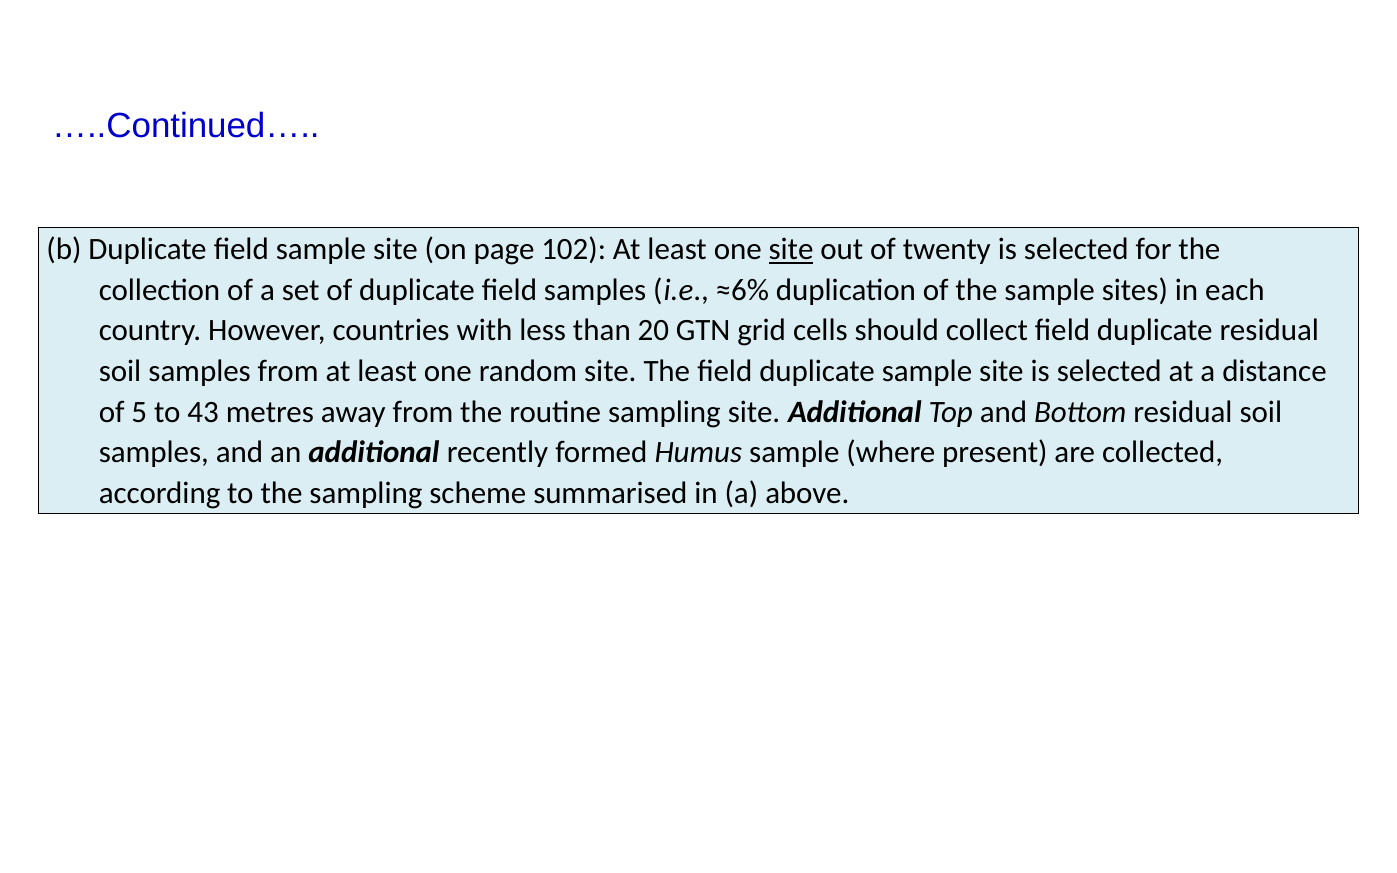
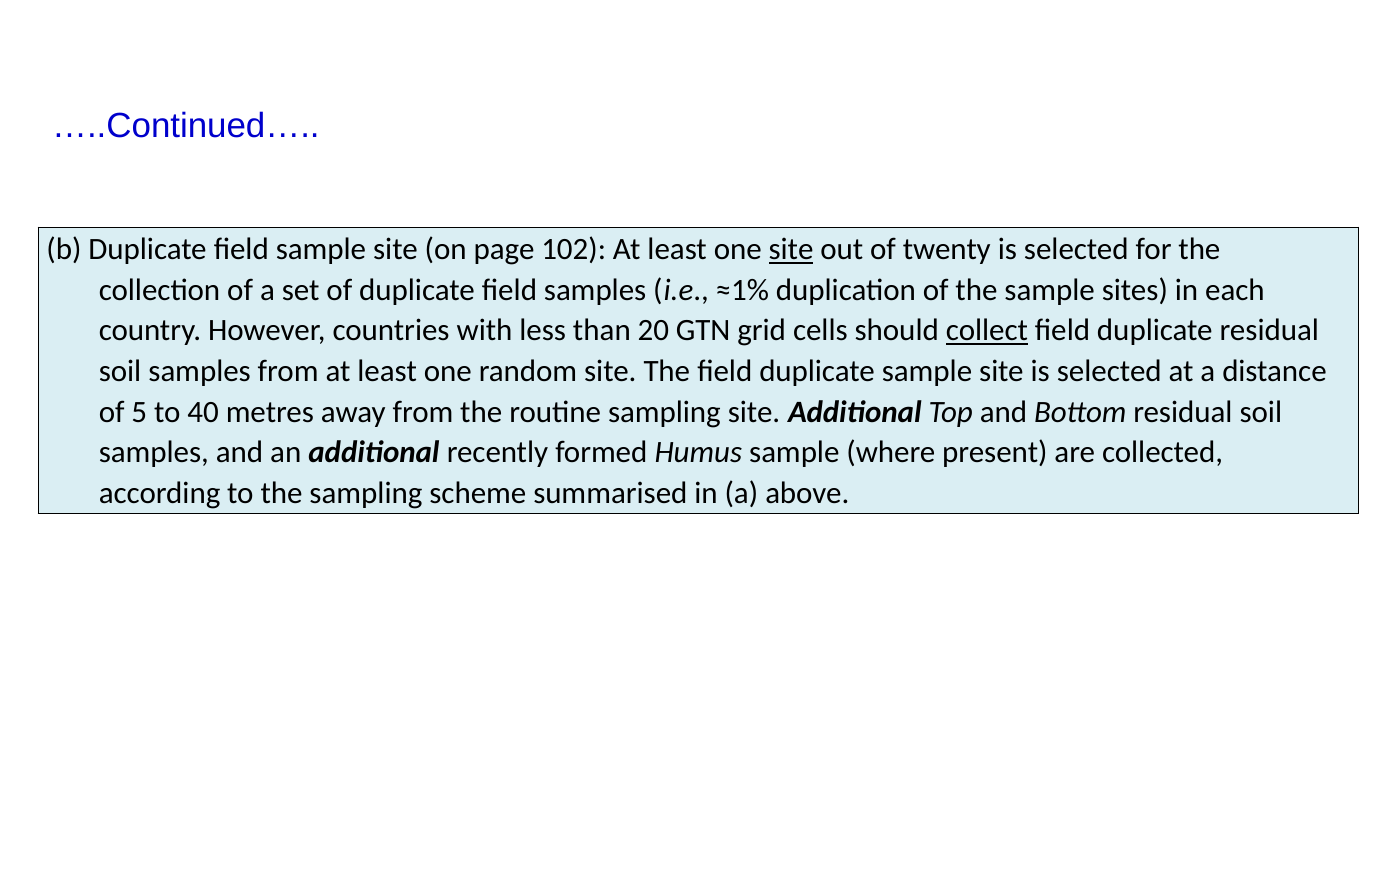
≈6%: ≈6% -> ≈1%
collect underline: none -> present
43: 43 -> 40
